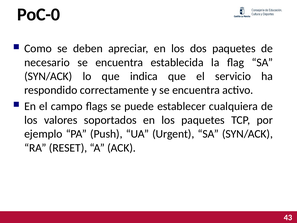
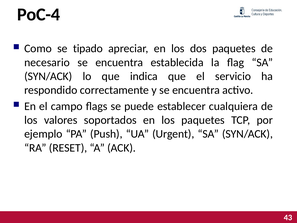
PoC-0: PoC-0 -> PoC-4
deben: deben -> tipado
